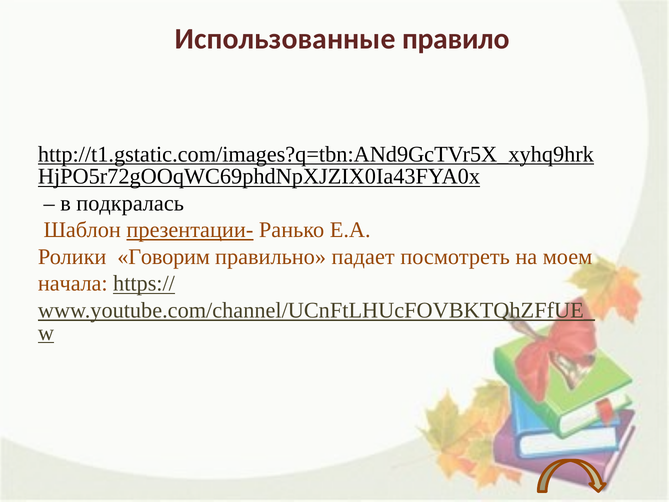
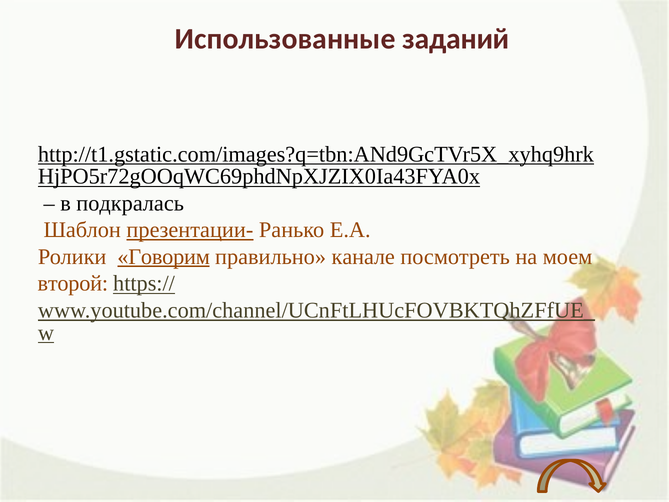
правило: правило -> заданий
Говорим underline: none -> present
падает: падает -> канале
начала: начала -> второй
